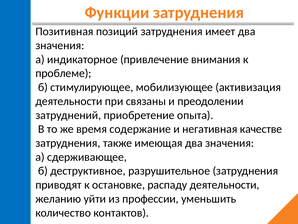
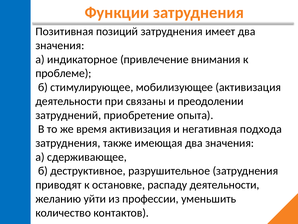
время содержание: содержание -> активизация
качестве: качестве -> подхода
